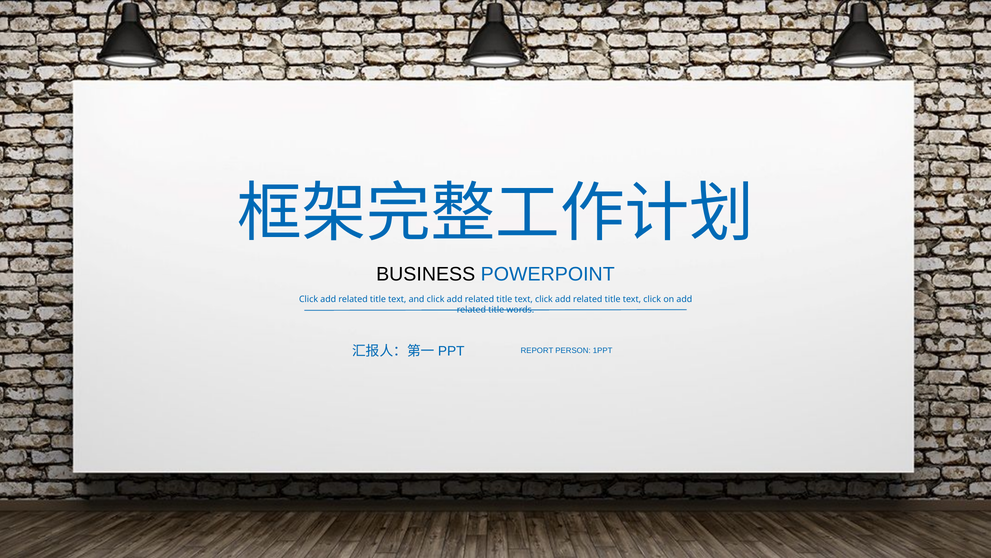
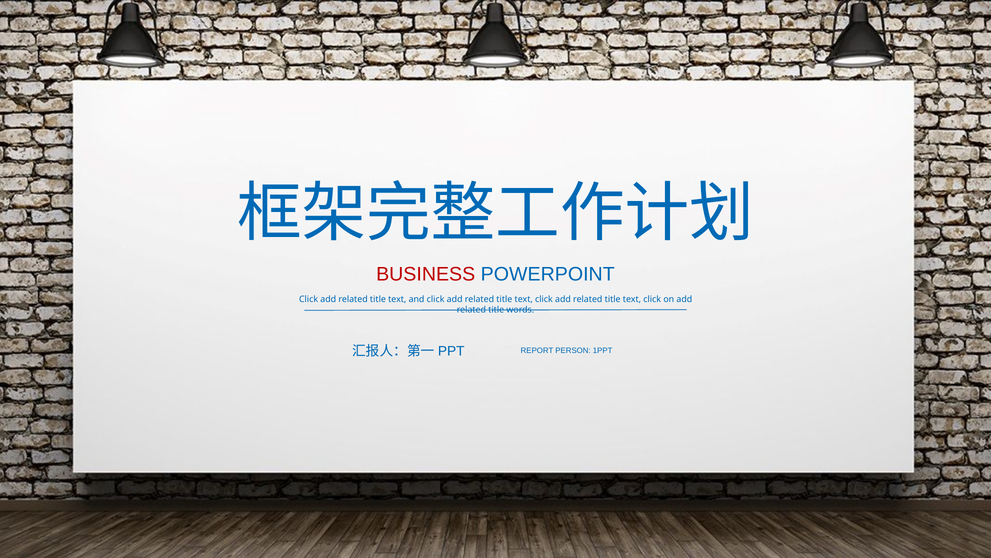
BUSINESS colour: black -> red
